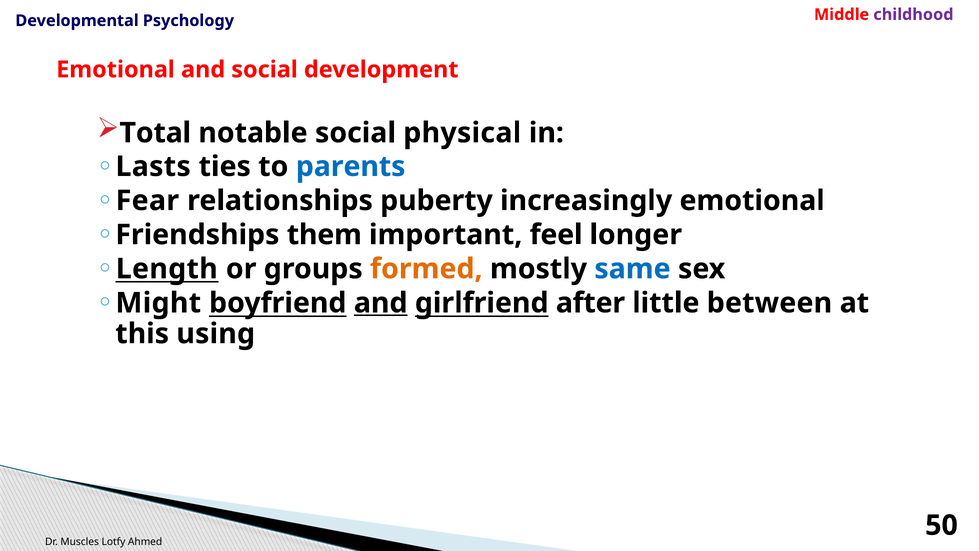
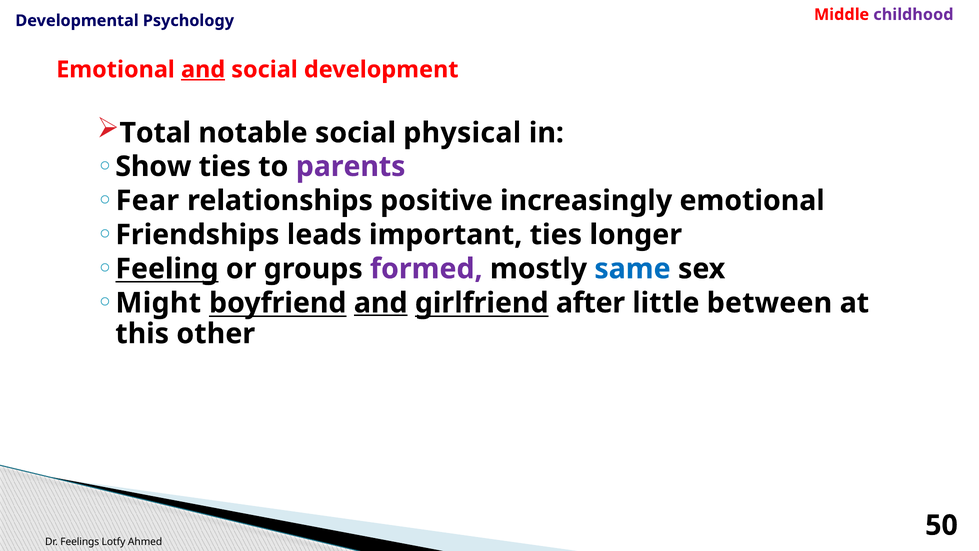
and at (203, 70) underline: none -> present
Lasts: Lasts -> Show
parents colour: blue -> purple
puberty: puberty -> positive
them: them -> leads
important feel: feel -> ties
Length: Length -> Feeling
formed colour: orange -> purple
using: using -> other
Muscles: Muscles -> Feelings
